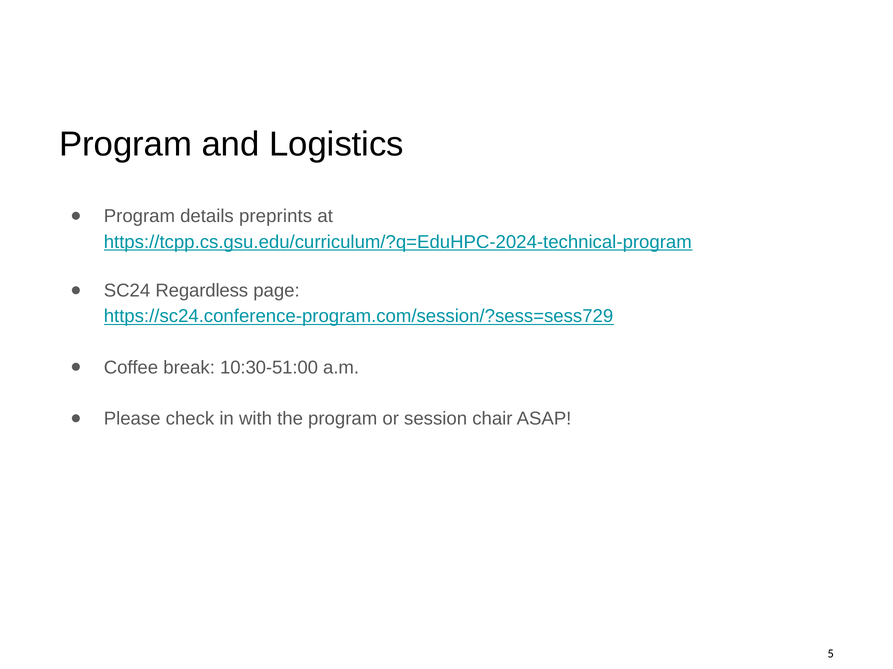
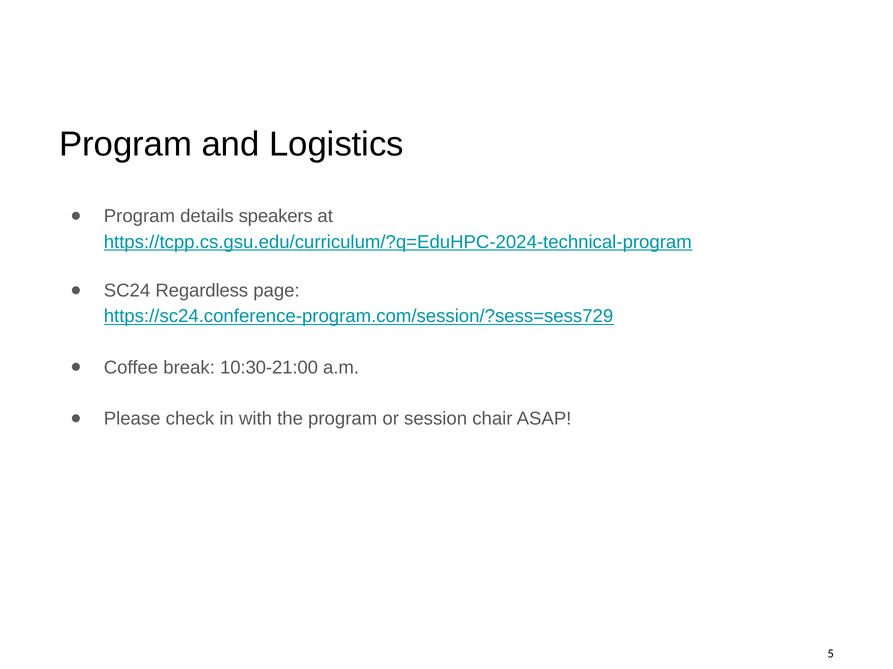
preprints: preprints -> speakers
10:30-51:00: 10:30-51:00 -> 10:30-21:00
